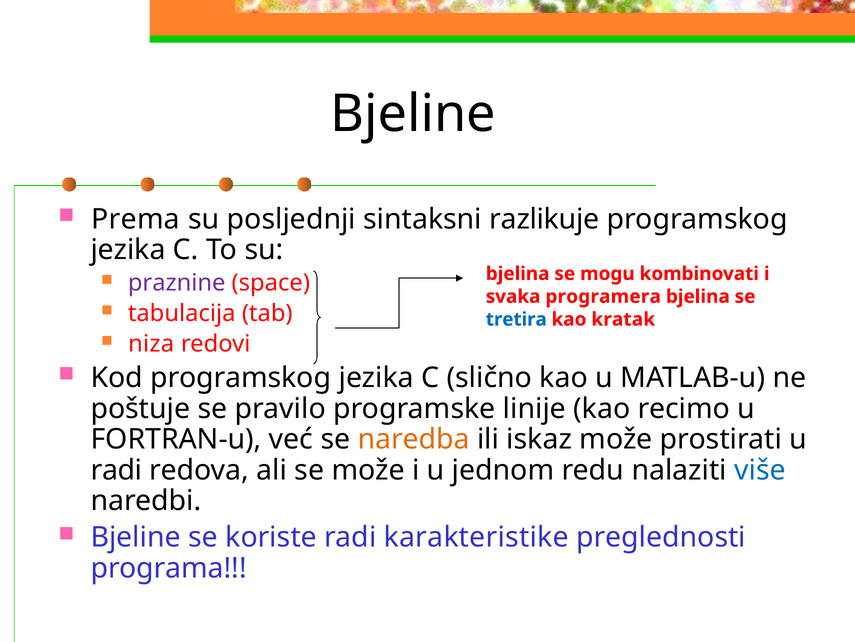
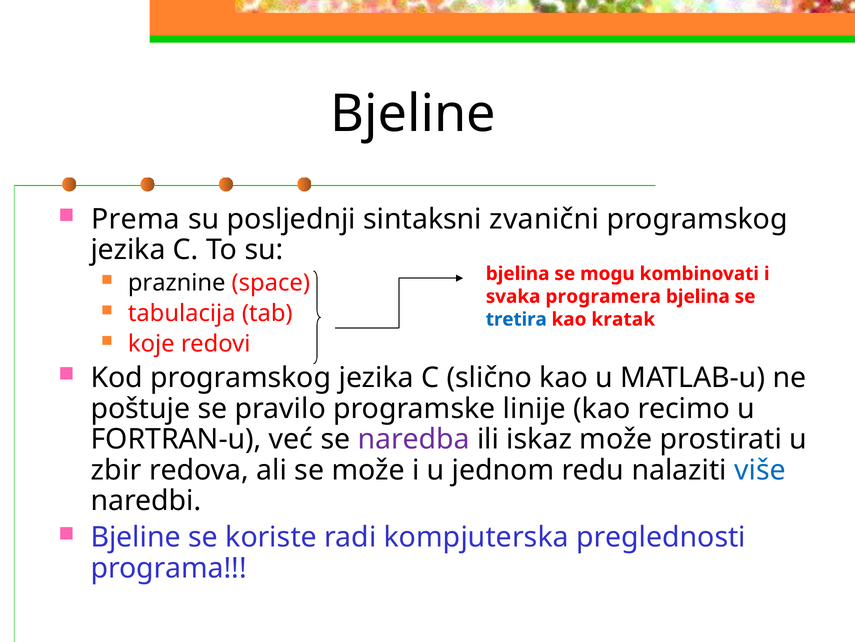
razlikuje: razlikuje -> zvanični
praznine colour: purple -> black
niza: niza -> koje
naredba colour: orange -> purple
radi at (116, 470): radi -> zbir
karakteristike: karakteristike -> kompjuterska
